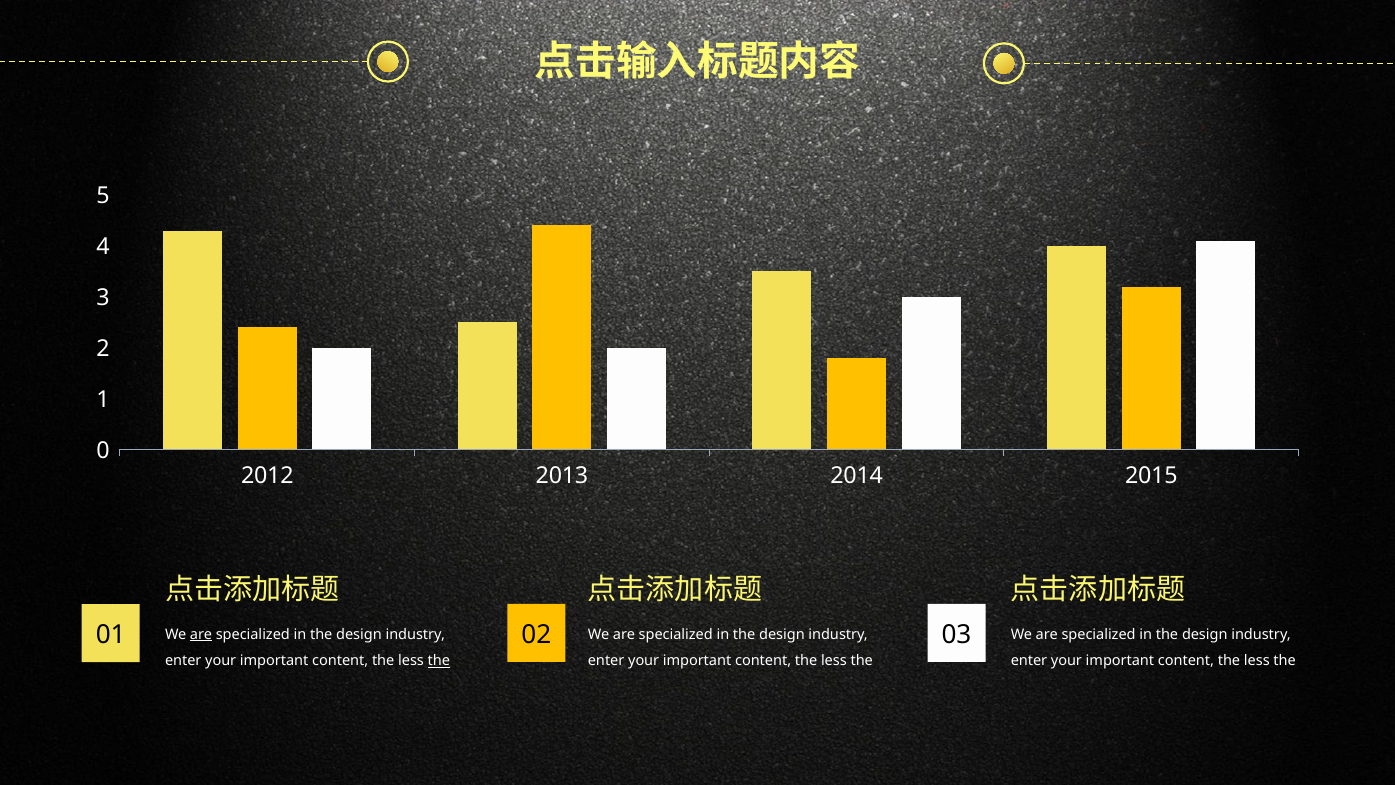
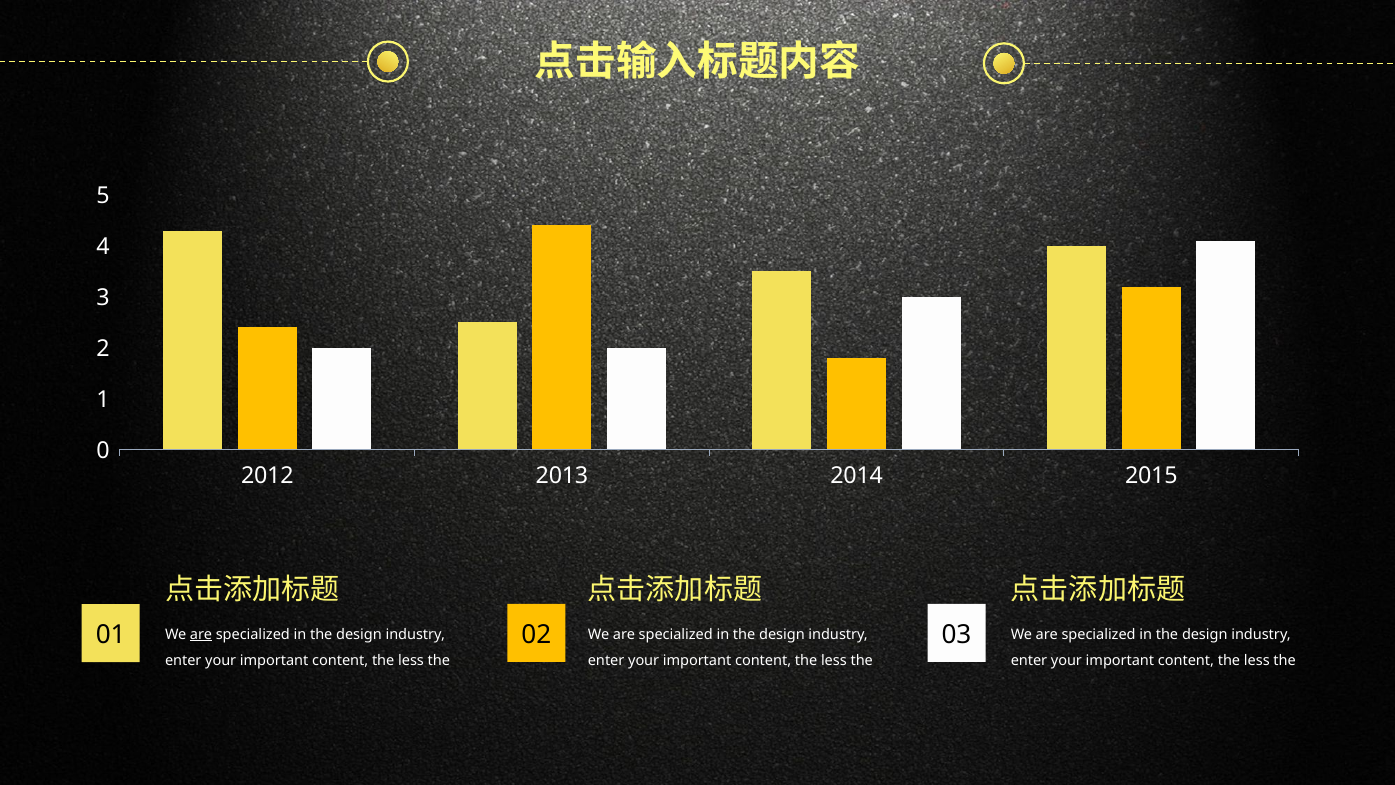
the at (439, 660) underline: present -> none
